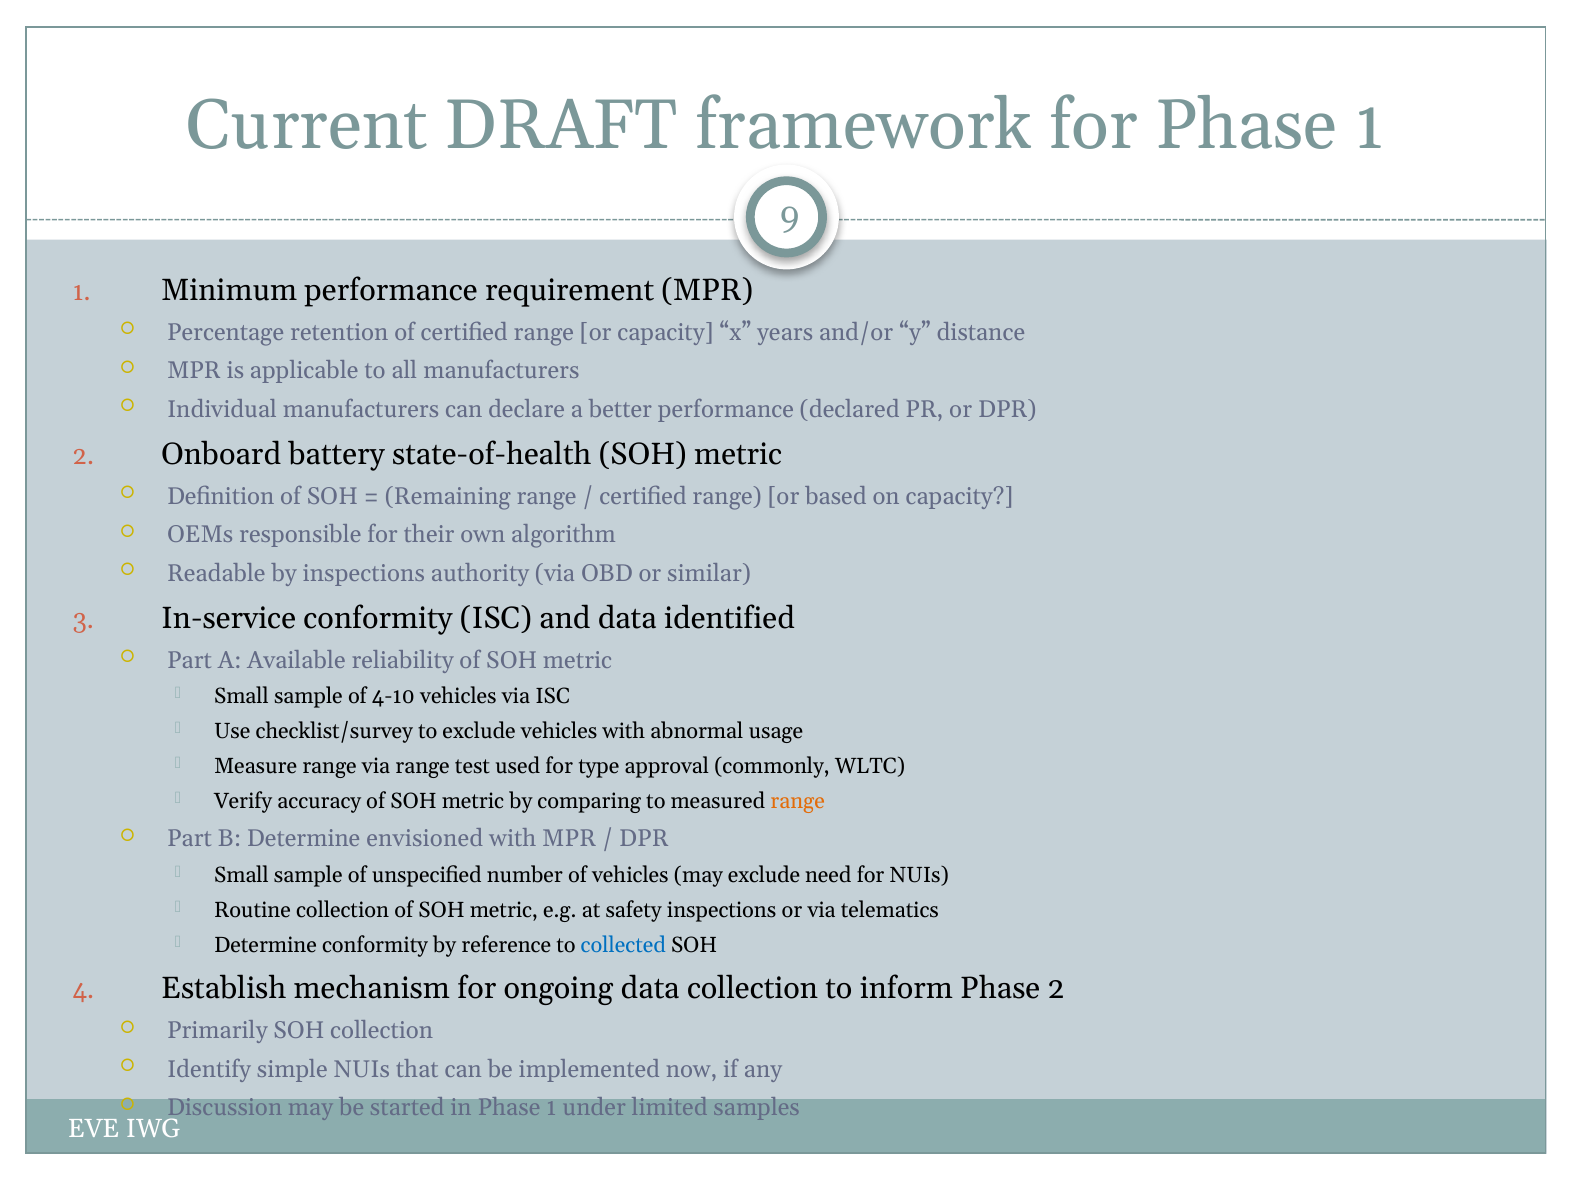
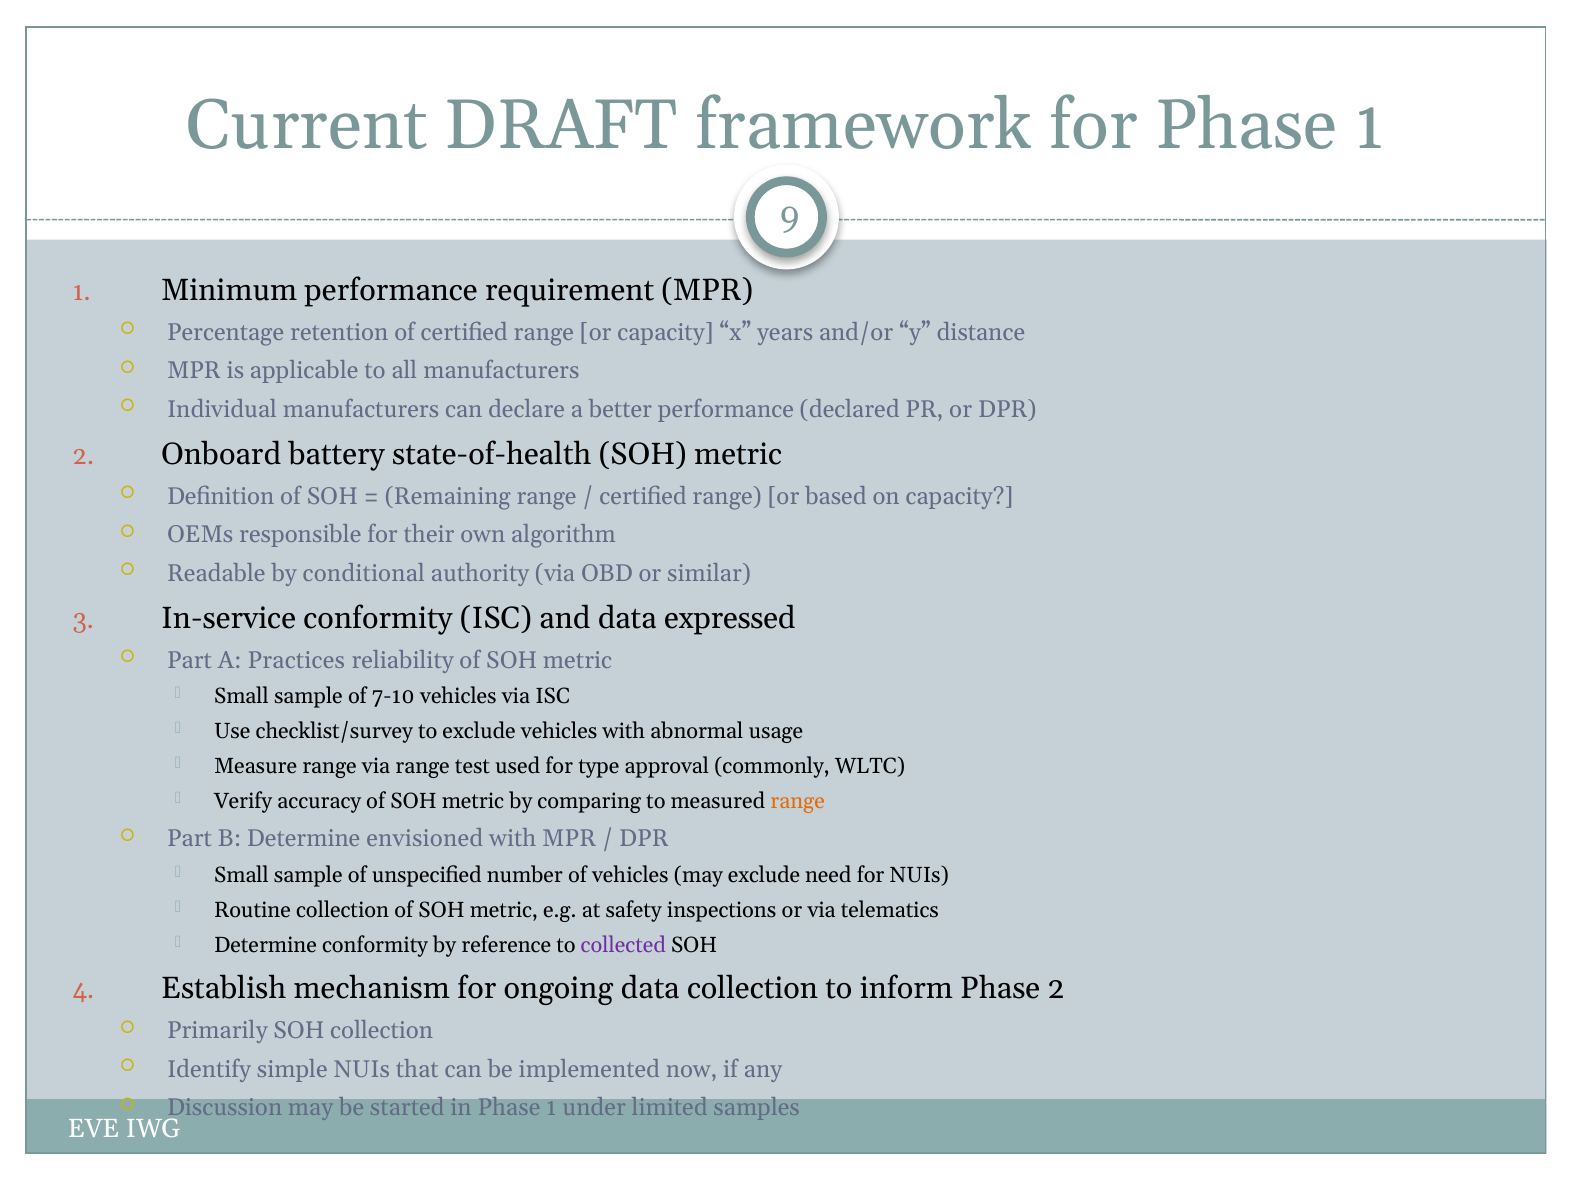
by inspections: inspections -> conditional
identified: identified -> expressed
Available: Available -> Practices
4-10: 4-10 -> 7-10
collected colour: blue -> purple
